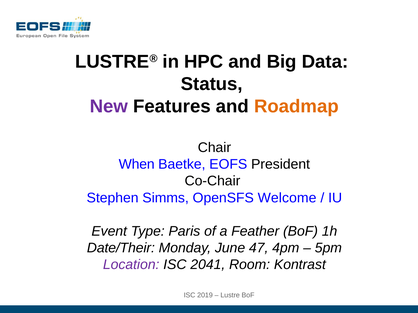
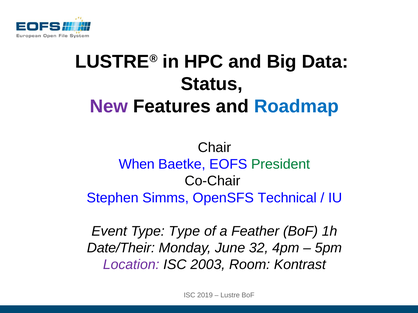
Roadmap colour: orange -> blue
President colour: black -> green
Welcome: Welcome -> Technical
Type Paris: Paris -> Type
47: 47 -> 32
2041: 2041 -> 2003
